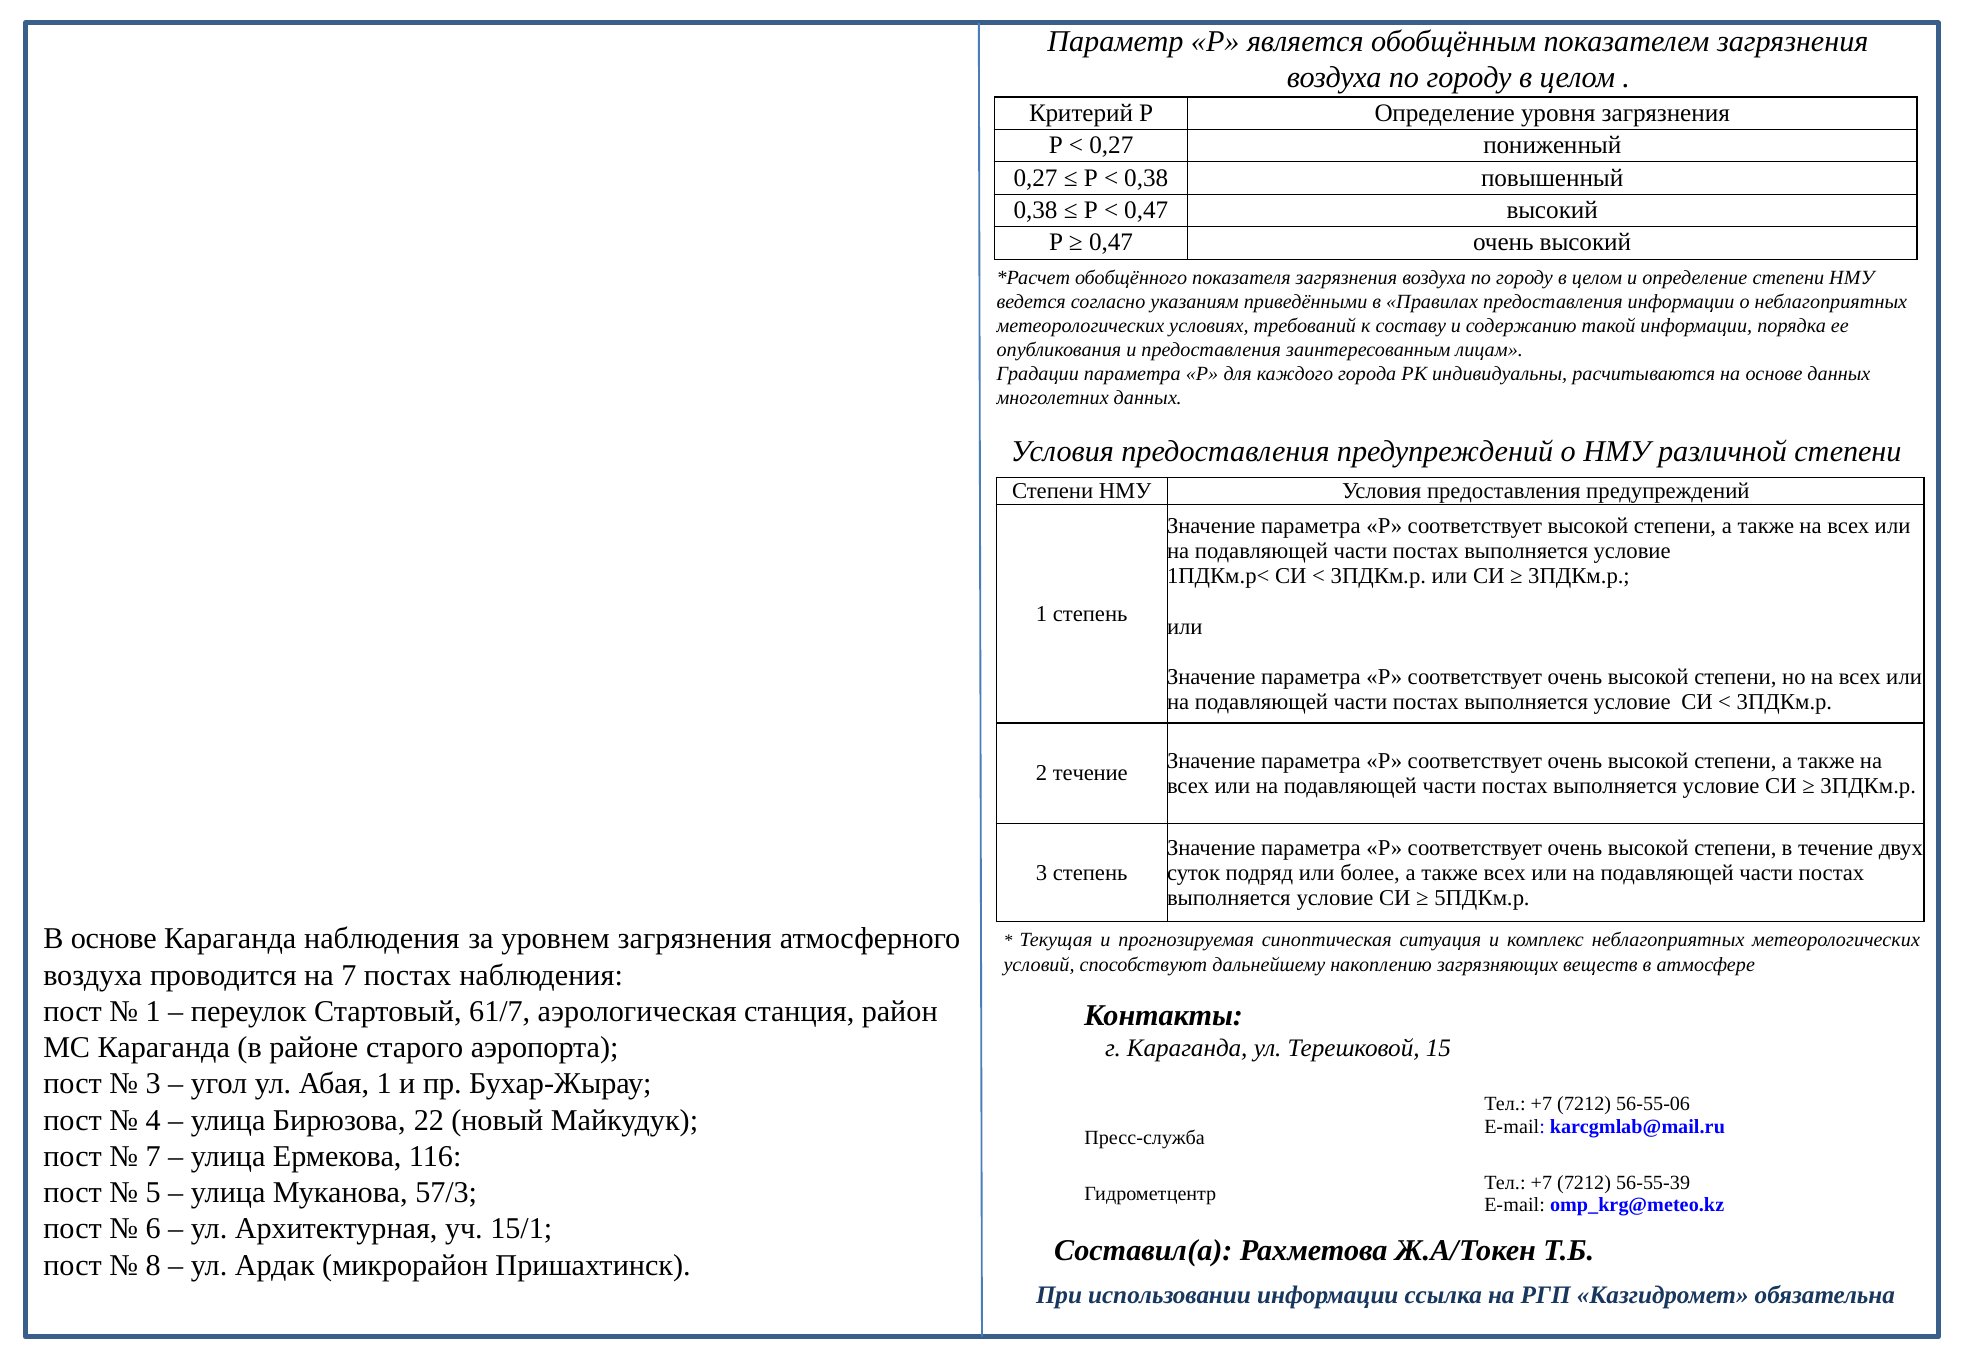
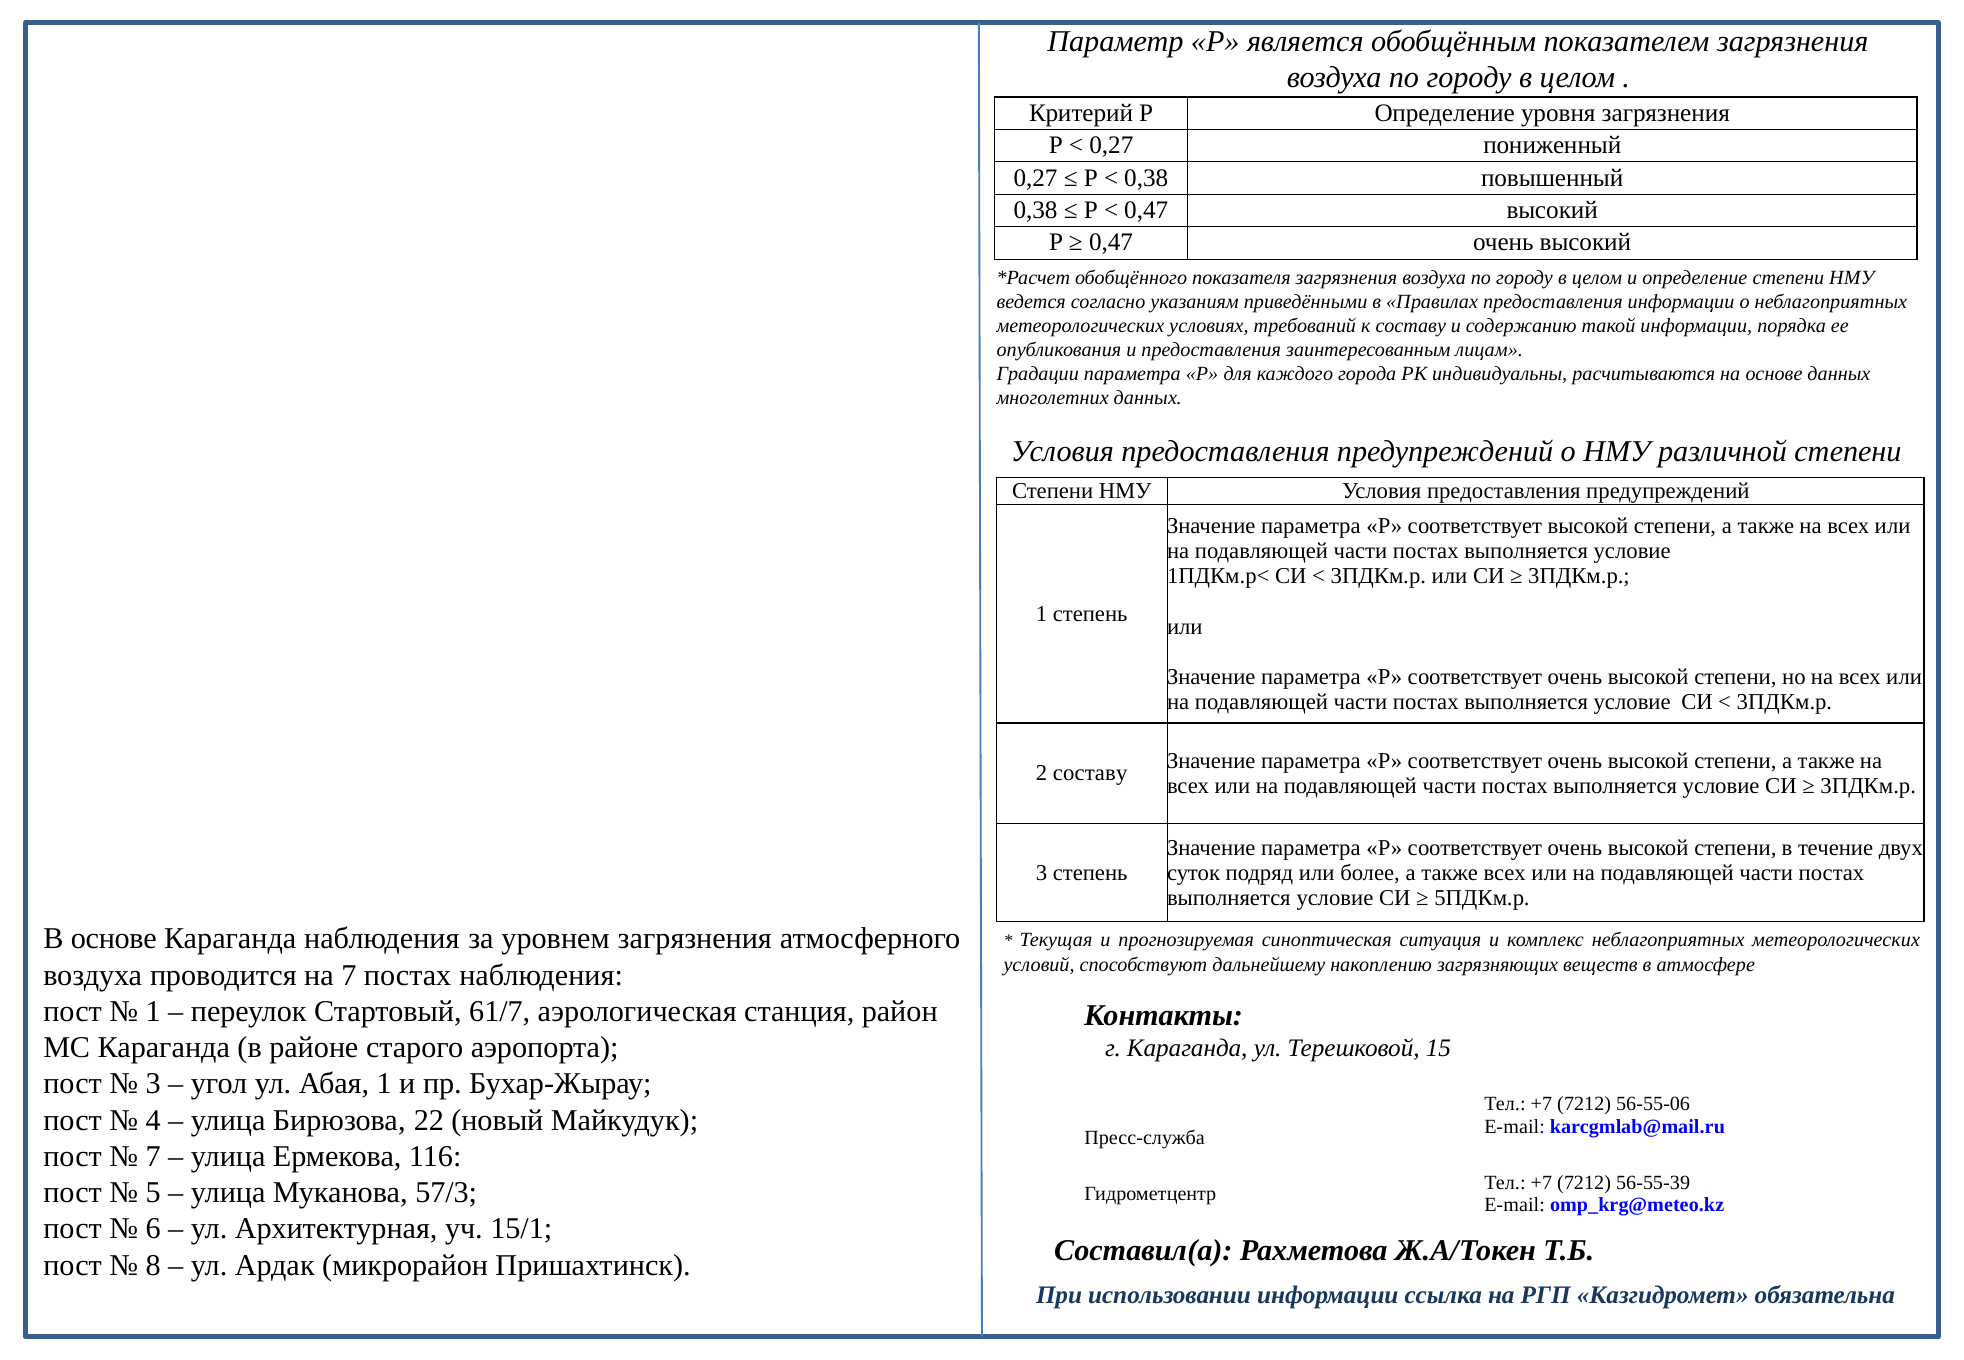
2 течение: течение -> составу
